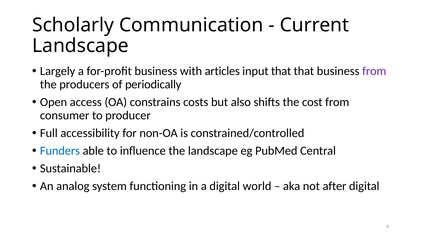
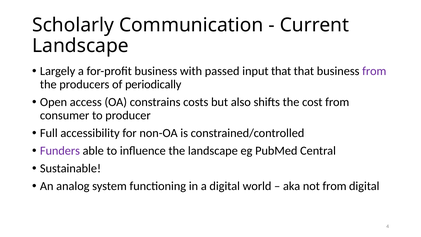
articles: articles -> passed
Funders colour: blue -> purple
not after: after -> from
